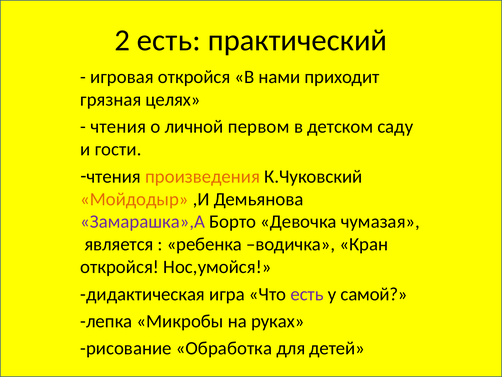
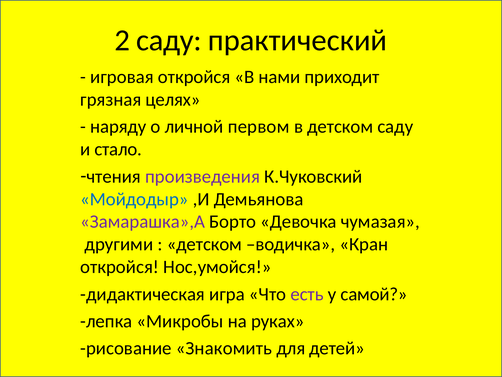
2 есть: есть -> саду
чтения at (118, 127): чтения -> наряду
гости: гости -> стало
произведения colour: orange -> purple
Мойдодыр colour: orange -> blue
является: является -> другими
ребенка at (204, 244): ребенка -> детском
Обработка: Обработка -> Знакомить
